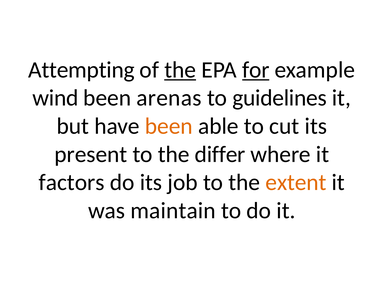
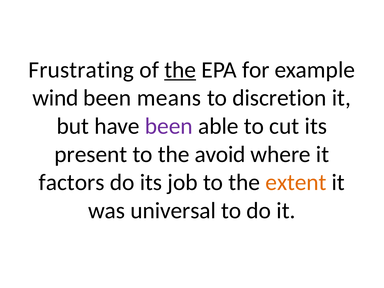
Attempting: Attempting -> Frustrating
for underline: present -> none
arenas: arenas -> means
guidelines: guidelines -> discretion
been at (169, 126) colour: orange -> purple
differ: differ -> avoid
maintain: maintain -> universal
